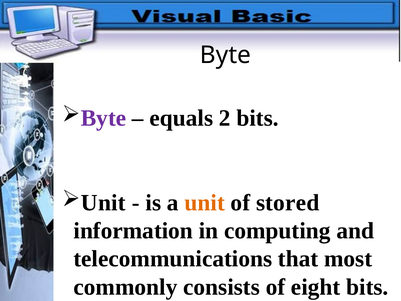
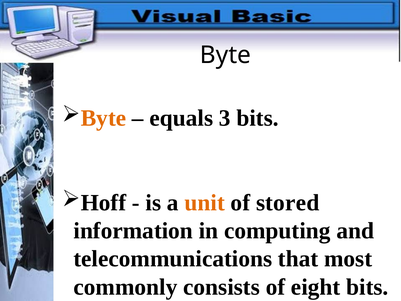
Byte at (103, 118) colour: purple -> orange
2: 2 -> 3
Unit at (103, 203): Unit -> Hoff
